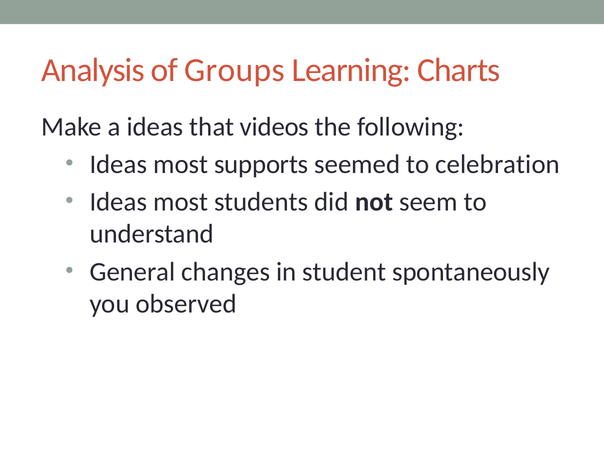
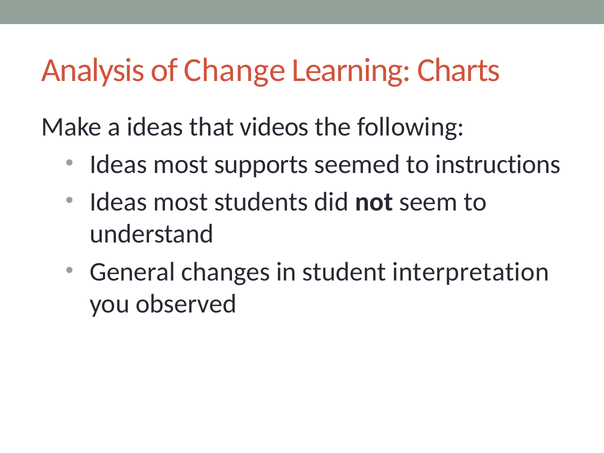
Groups: Groups -> Change
celebration: celebration -> instructions
spontaneously: spontaneously -> interpretation
